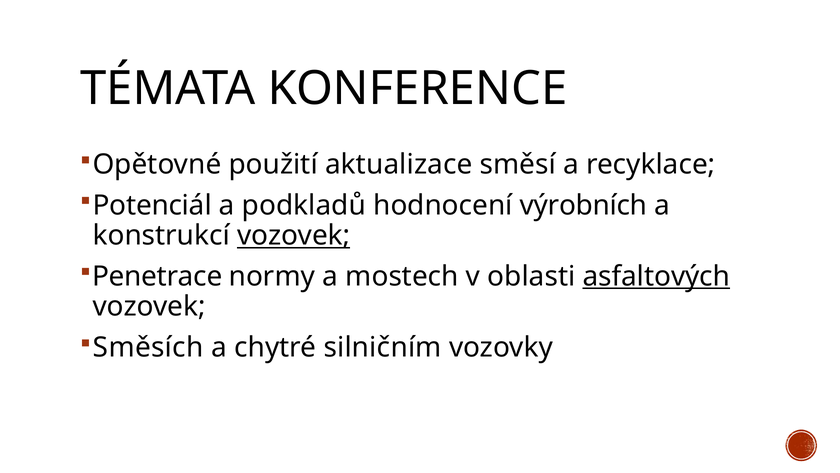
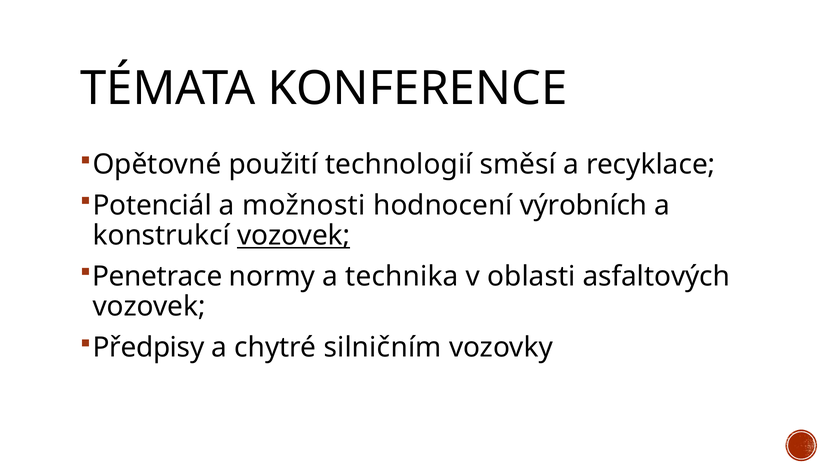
aktualizace: aktualizace -> technologií
podkladů: podkladů -> možnosti
mostech: mostech -> technika
asfaltových underline: present -> none
Směsích: Směsích -> Předpisy
